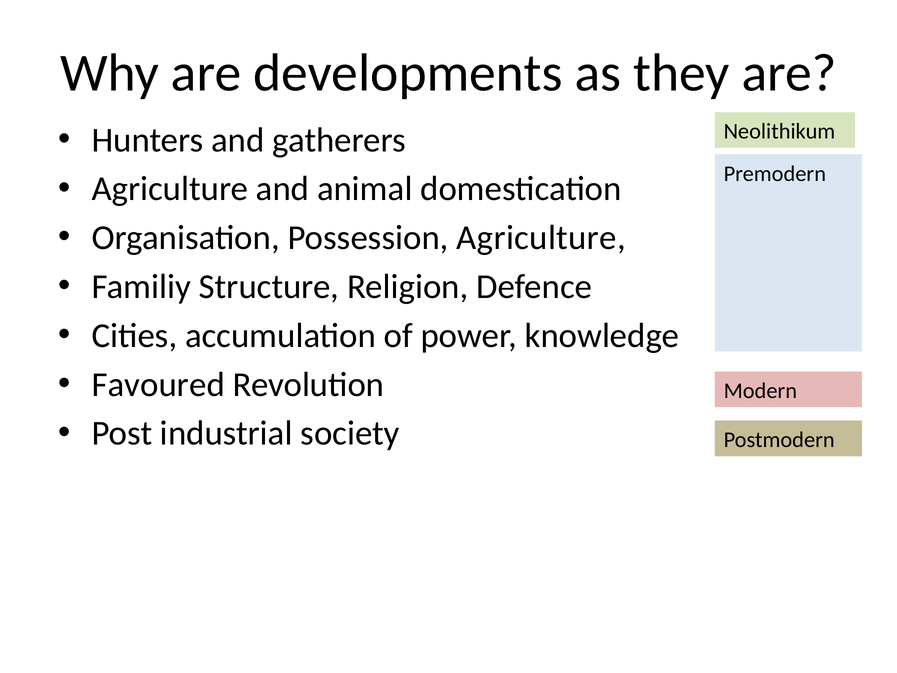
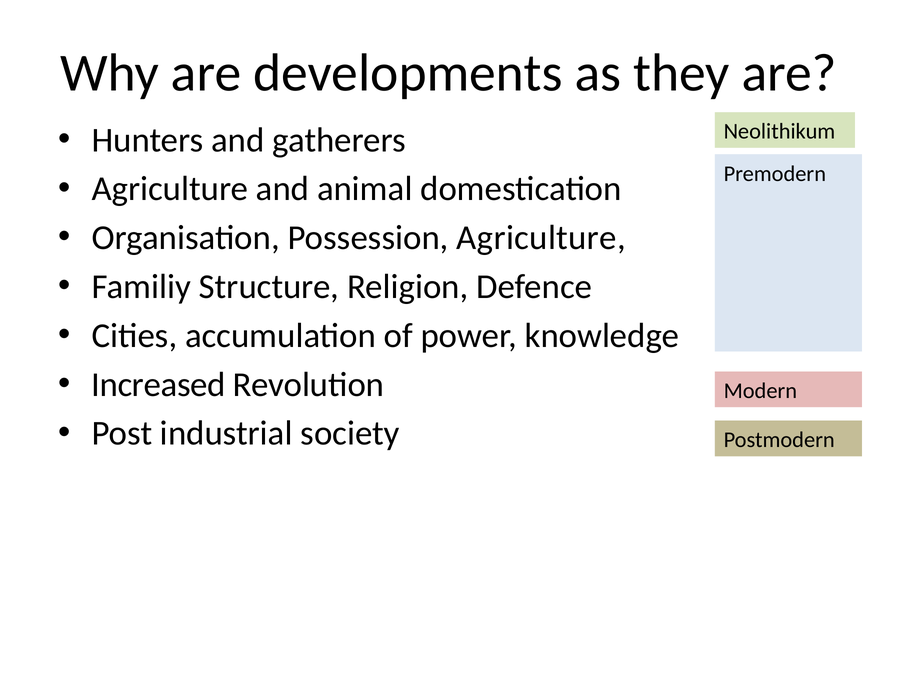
Favoured: Favoured -> Increased
